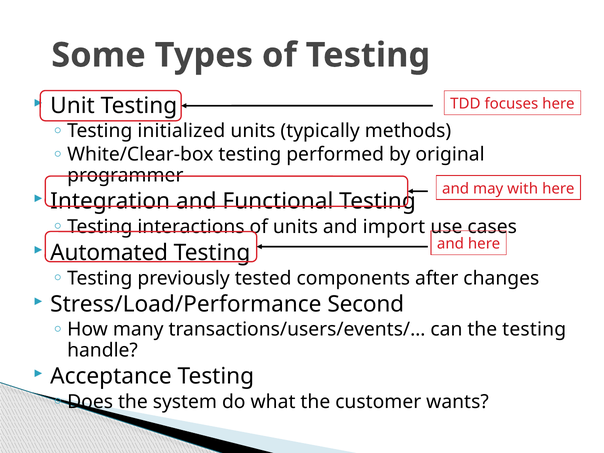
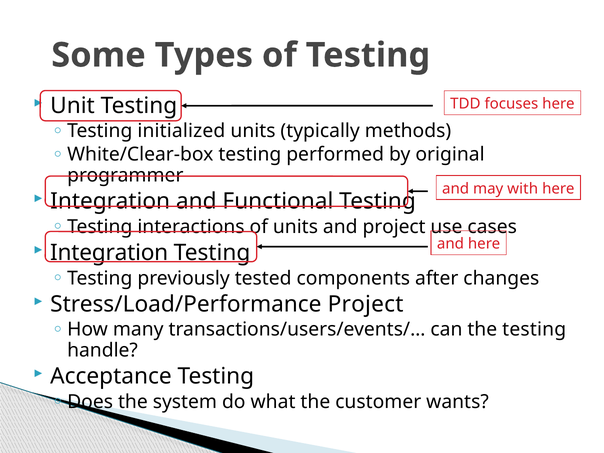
and import: import -> project
Automated at (109, 253): Automated -> Integration
Stress/Load/Performance Second: Second -> Project
